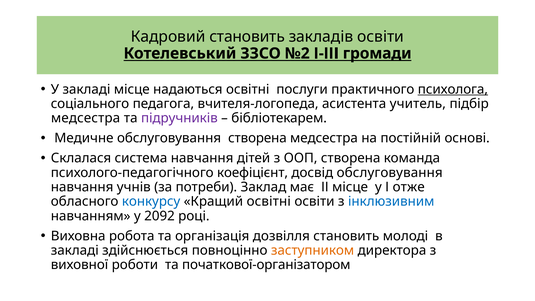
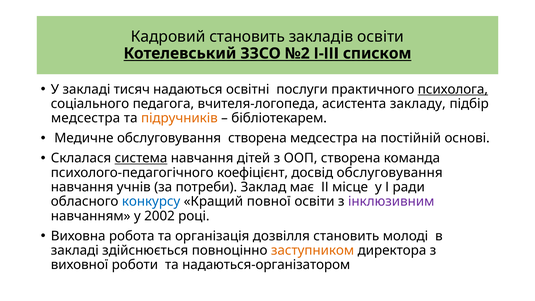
громади: громади -> списком
закладі місце: місце -> тисяч
учитель: учитель -> закладу
підручників colour: purple -> orange
система underline: none -> present
отже: отже -> ради
Кращий освітні: освітні -> повної
інклюзивним colour: blue -> purple
2092: 2092 -> 2002
початкової-організатором: початкової-організатором -> надаються-організатором
